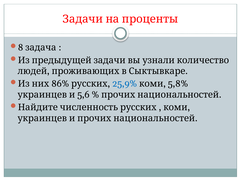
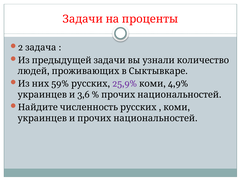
8: 8 -> 2
86%: 86% -> 59%
25,9% colour: blue -> purple
5,8%: 5,8% -> 4,9%
5,6: 5,6 -> 3,6
